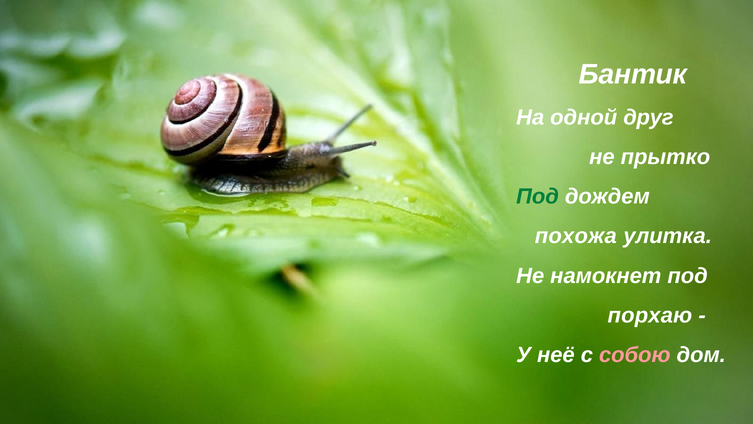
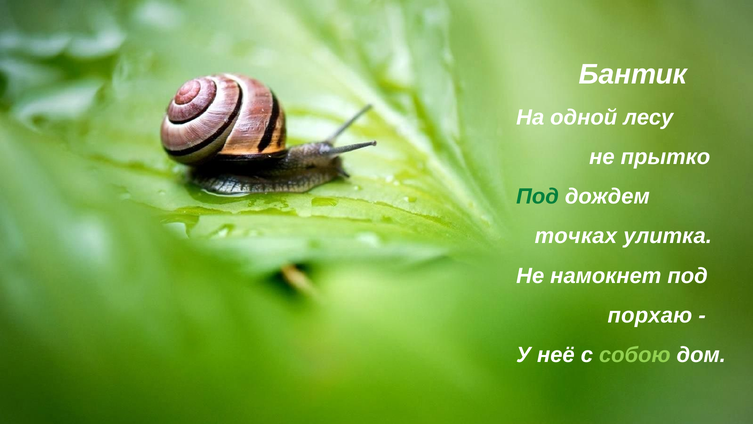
друг: друг -> лесу
похожа: похожа -> точках
собою colour: pink -> light green
